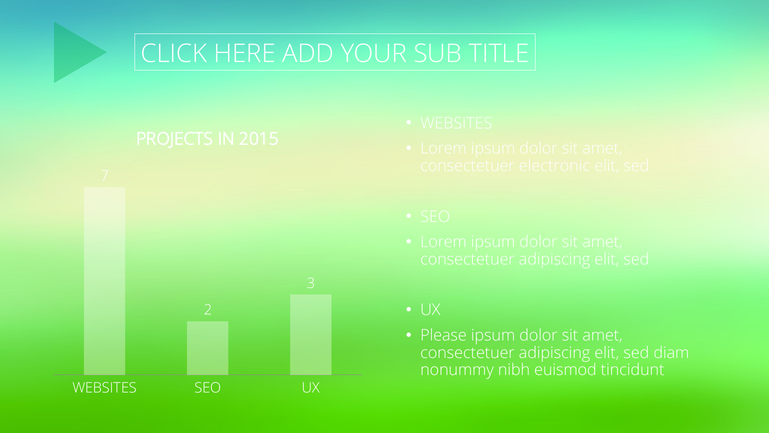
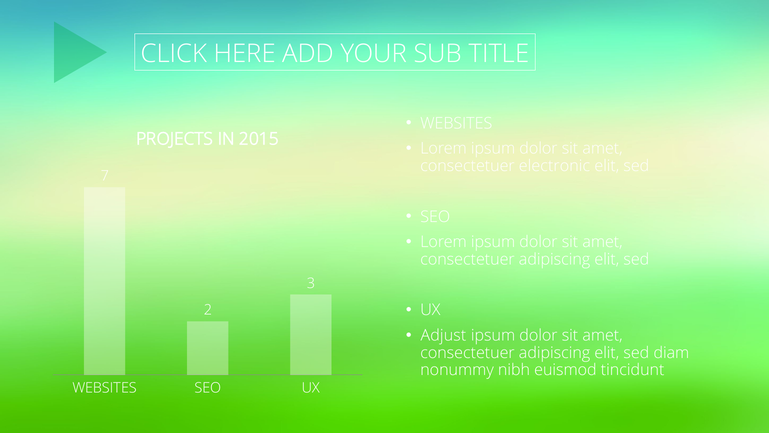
Please: Please -> Adjust
